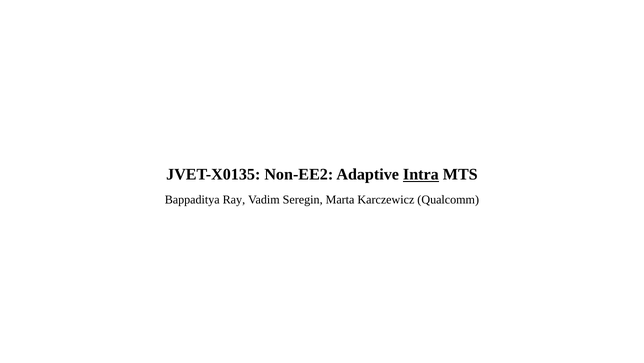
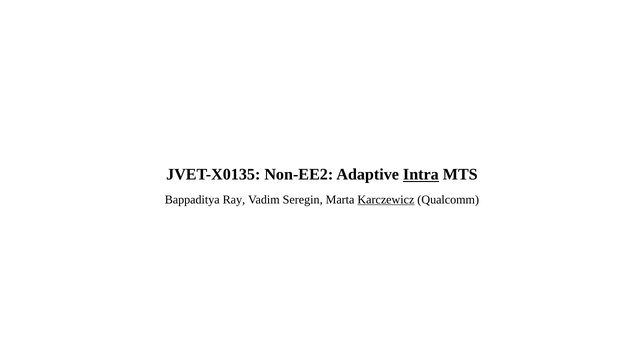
Karczewicz underline: none -> present
